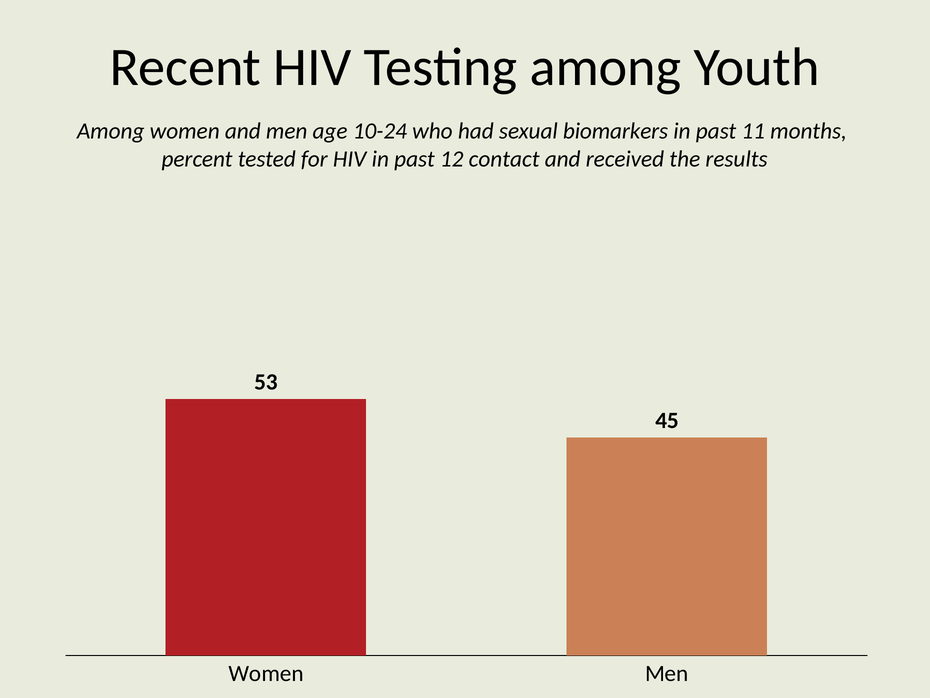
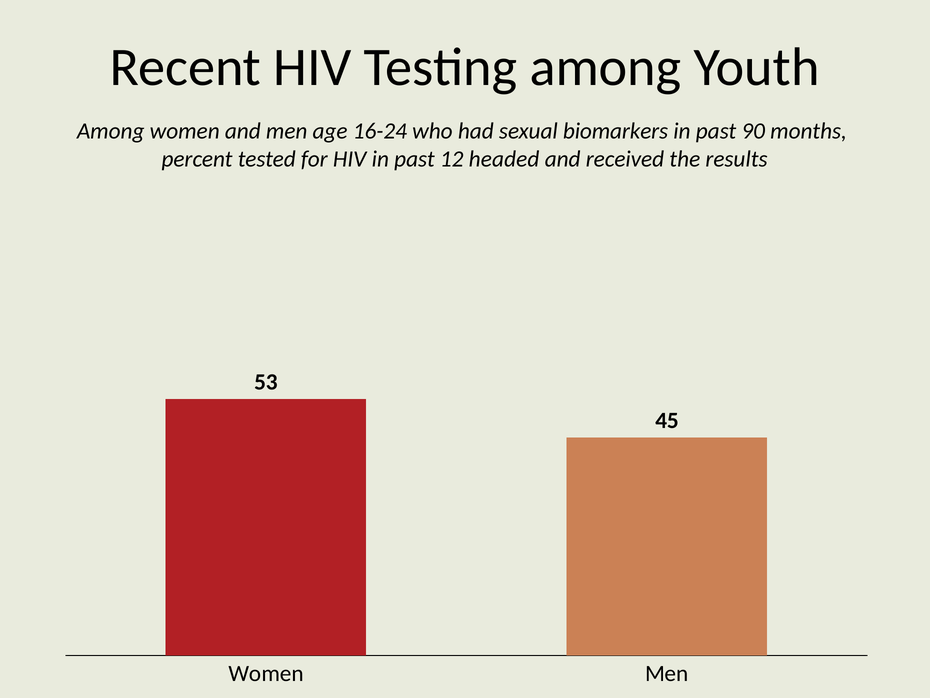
10-24: 10-24 -> 16-24
11: 11 -> 90
contact: contact -> headed
